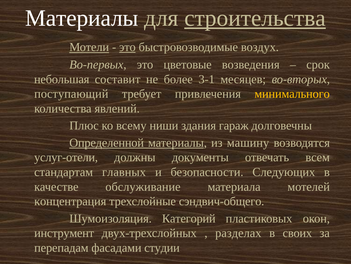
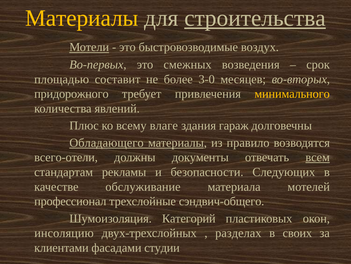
Материалы at (82, 18) colour: white -> yellow
это at (127, 47) underline: present -> none
цветовые: цветовые -> смежных
небольшая: небольшая -> площадью
3-1: 3-1 -> 3-0
поступающий: поступающий -> придорожного
ниши: ниши -> влаге
Определенной: Определенной -> Обладающего
машину: машину -> правило
услуг-отели: услуг-отели -> всего-отели
всем underline: none -> present
главных: главных -> рекламы
концентрация: концентрация -> профессионал
инструмент: инструмент -> инсоляцию
перепадам: перепадам -> клиентами
